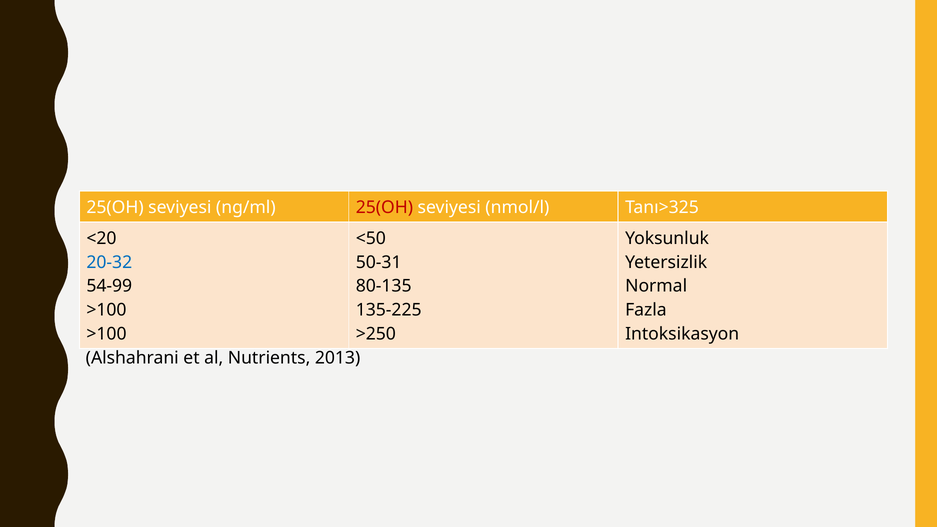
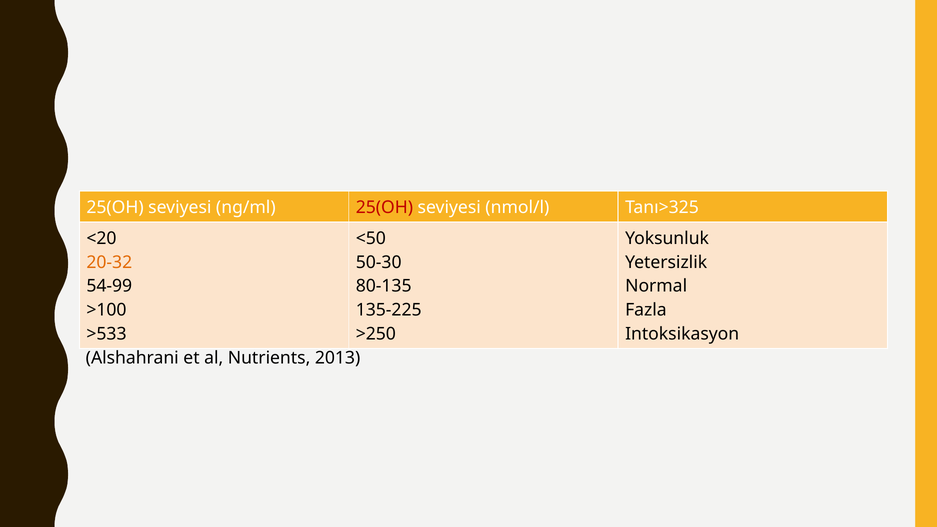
20-32 colour: blue -> orange
50-31: 50-31 -> 50-30
>100 at (106, 334): >100 -> >533
